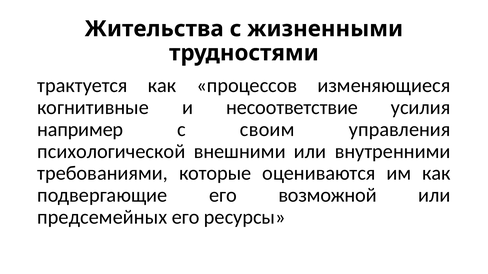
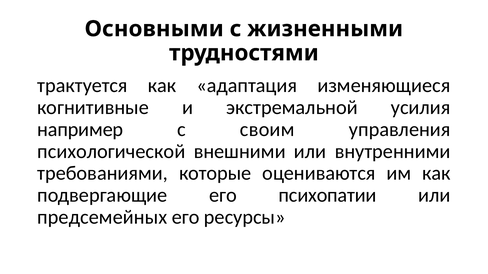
Жительства: Жительства -> Основными
процессов: процессов -> адаптация
несоответствие: несоответствие -> экстремальной
возможной: возможной -> психопатии
